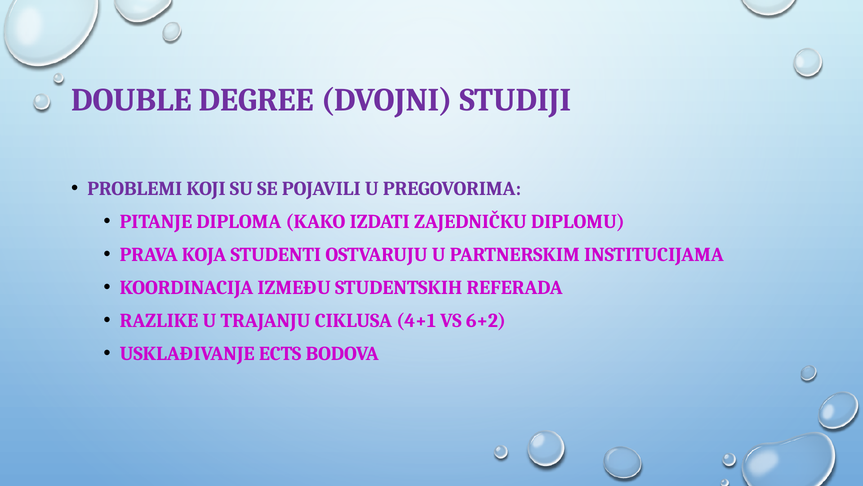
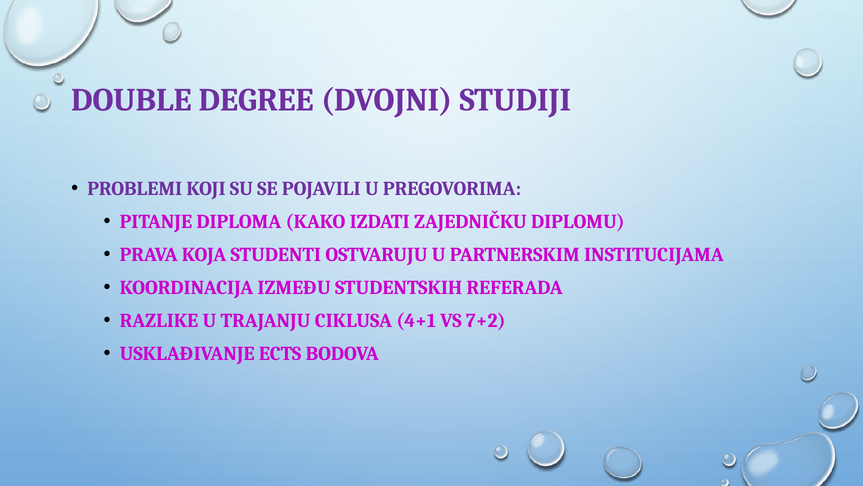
6+2: 6+2 -> 7+2
